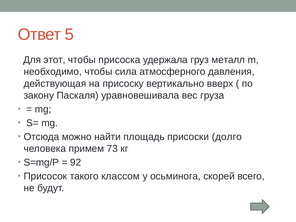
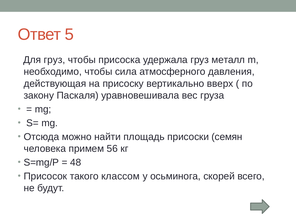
Для этот: этот -> груз
долго: долго -> семян
73: 73 -> 56
92: 92 -> 48
